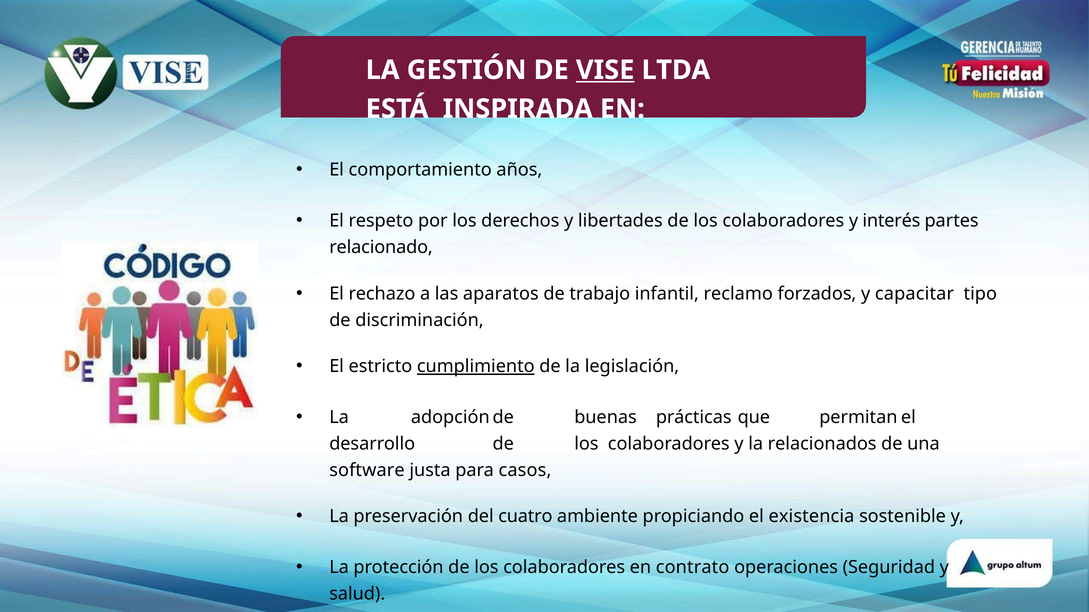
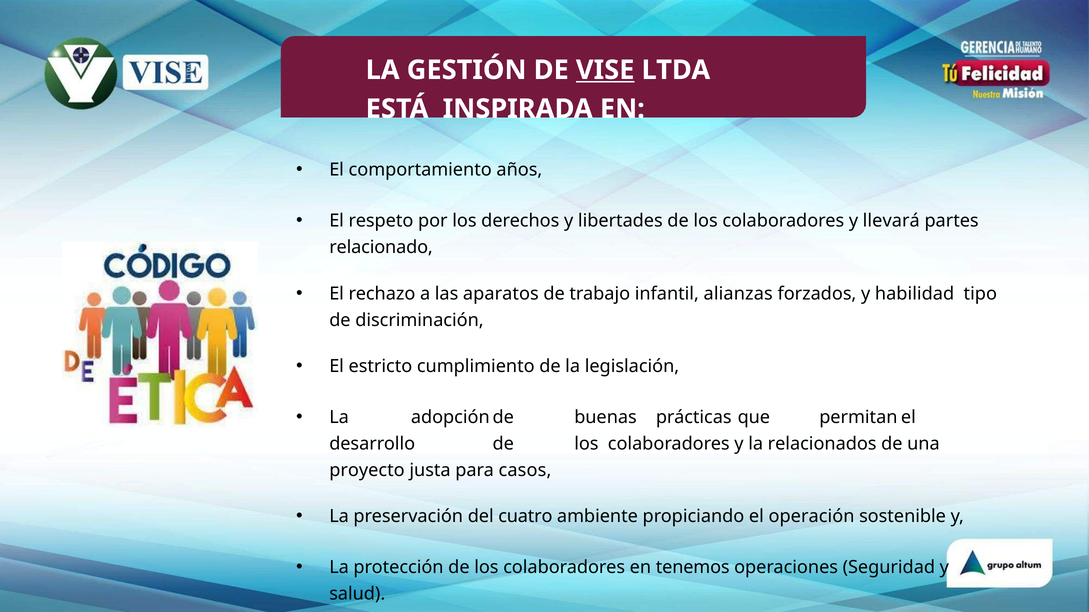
interés: interés -> llevará
reclamo: reclamo -> alianzas
capacitar: capacitar -> habilidad
cumplimiento underline: present -> none
software: software -> proyecto
existencia: existencia -> operación
contrato: contrato -> tenemos
